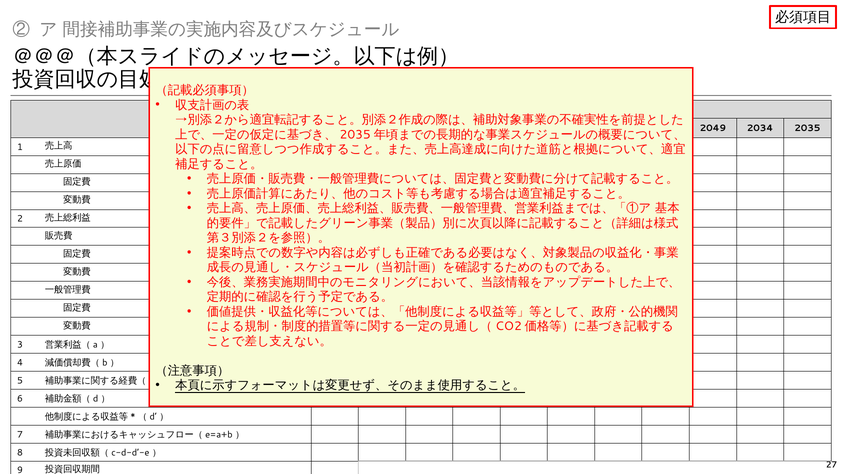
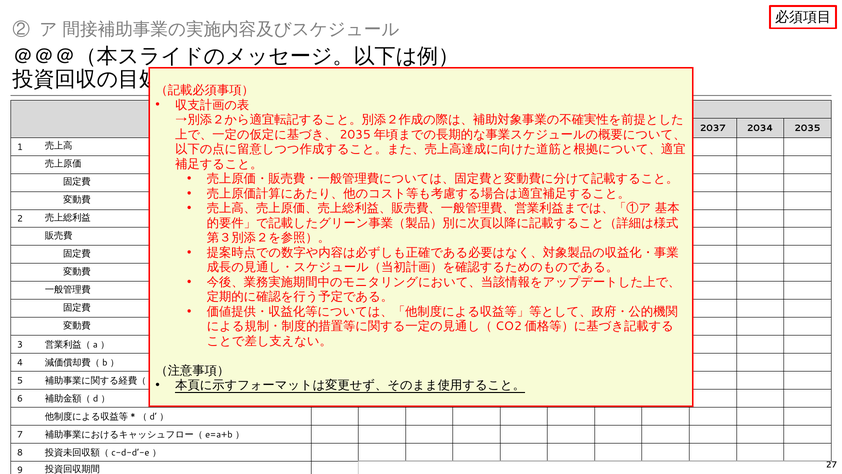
2049: 2049 -> 2037
